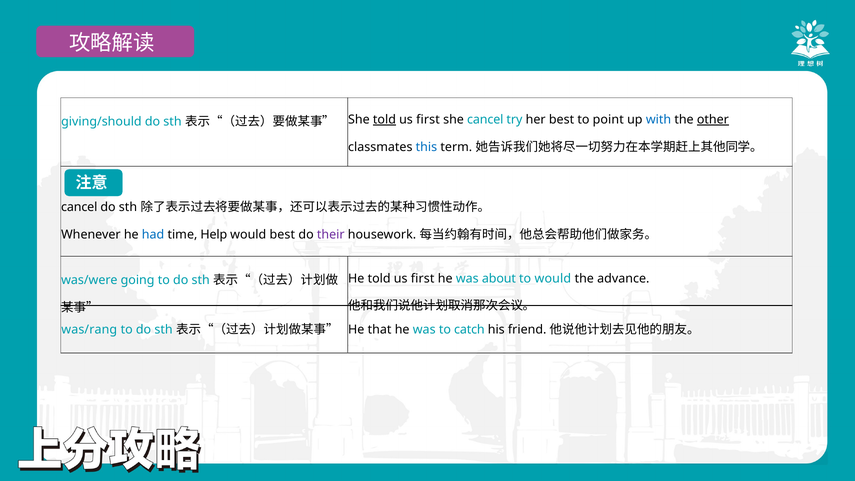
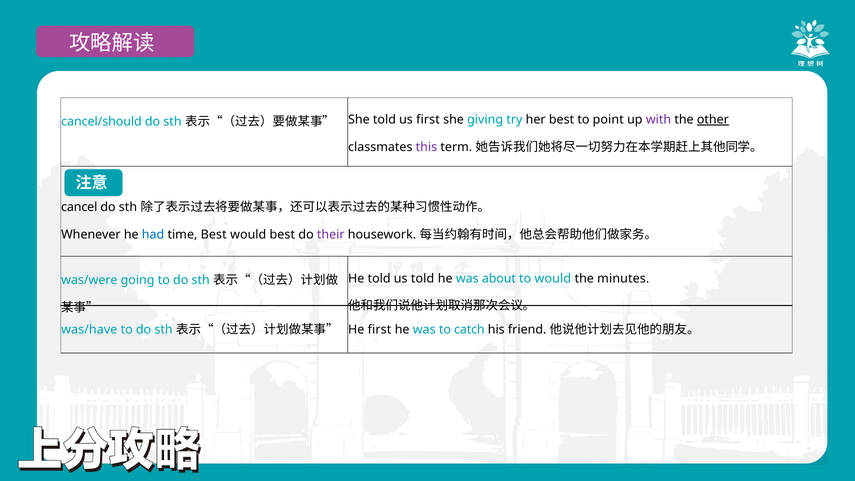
giving/should: giving/should -> cancel/should
told at (384, 120) underline: present -> none
she cancel: cancel -> giving
with colour: blue -> purple
this colour: blue -> purple
time Help: Help -> Best
He told us first: first -> told
advance: advance -> minutes
was/rang: was/rang -> was/have
He that: that -> first
